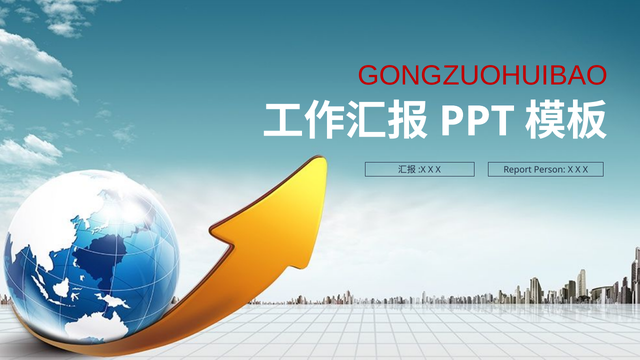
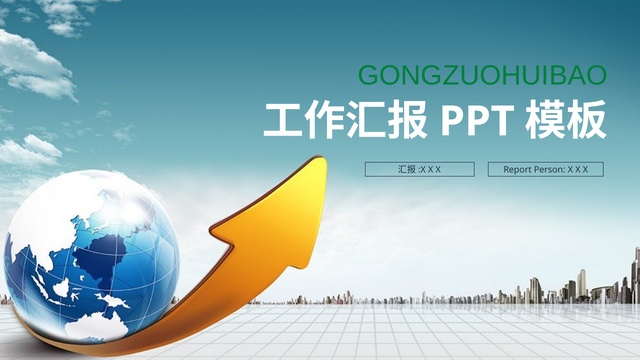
GONGZUOHUIBAO colour: red -> green
